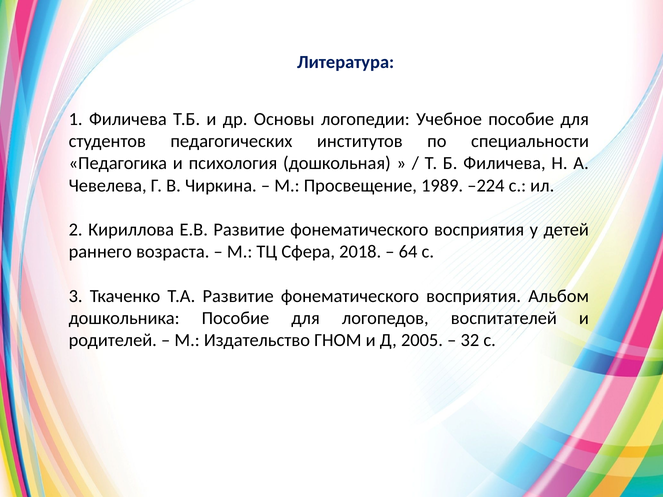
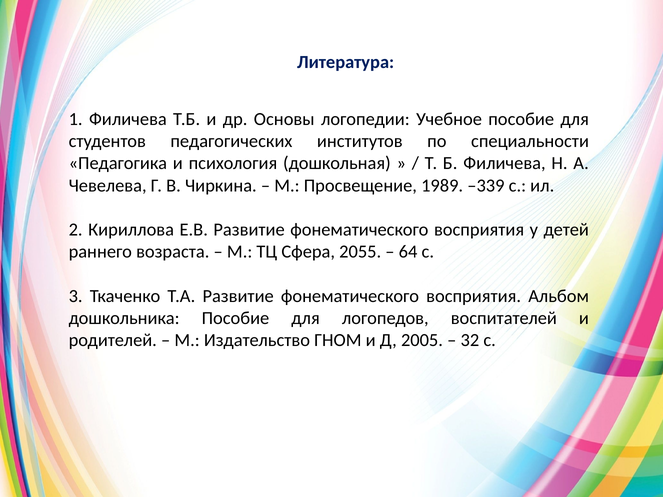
–224: –224 -> –339
2018: 2018 -> 2055
